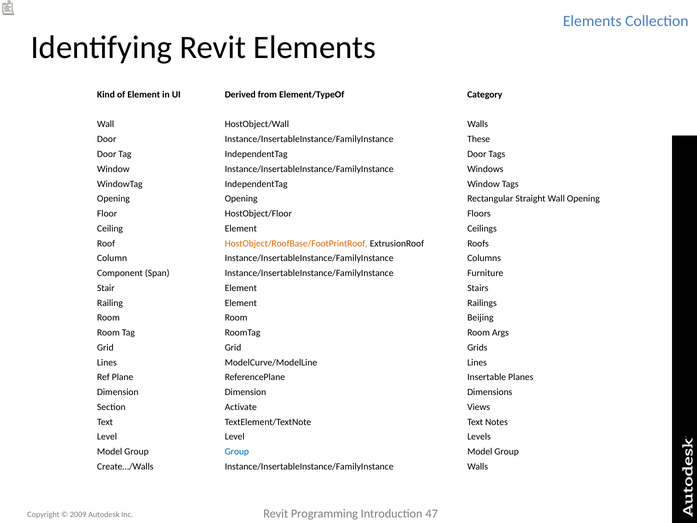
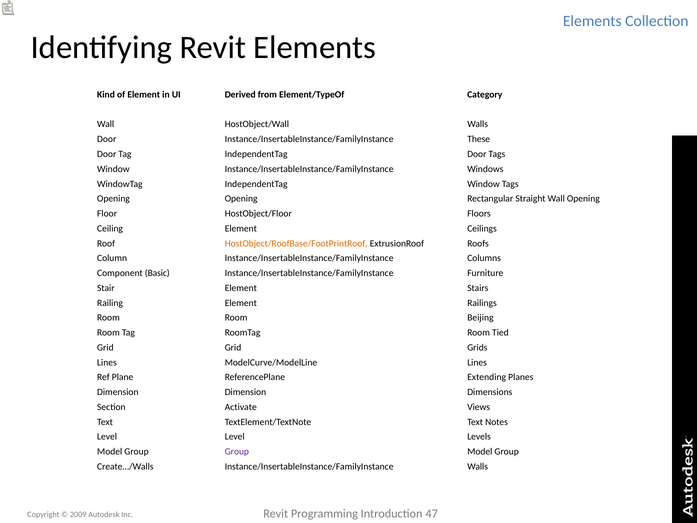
Span: Span -> Basic
Args: Args -> Tied
Insertable: Insertable -> Extending
Group at (237, 452) colour: blue -> purple
